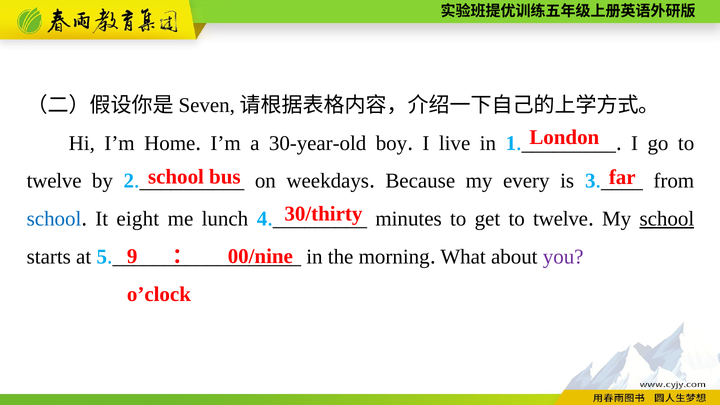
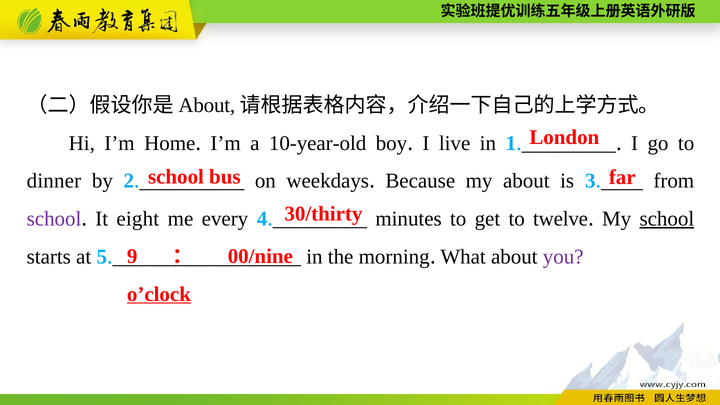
Seven at (207, 105): Seven -> About
30-year-old: 30-year-old -> 10-year-old
twelve at (54, 181): twelve -> dinner
my every: every -> about
school at (54, 219) colour: blue -> purple
lunch: lunch -> every
o’clock underline: none -> present
